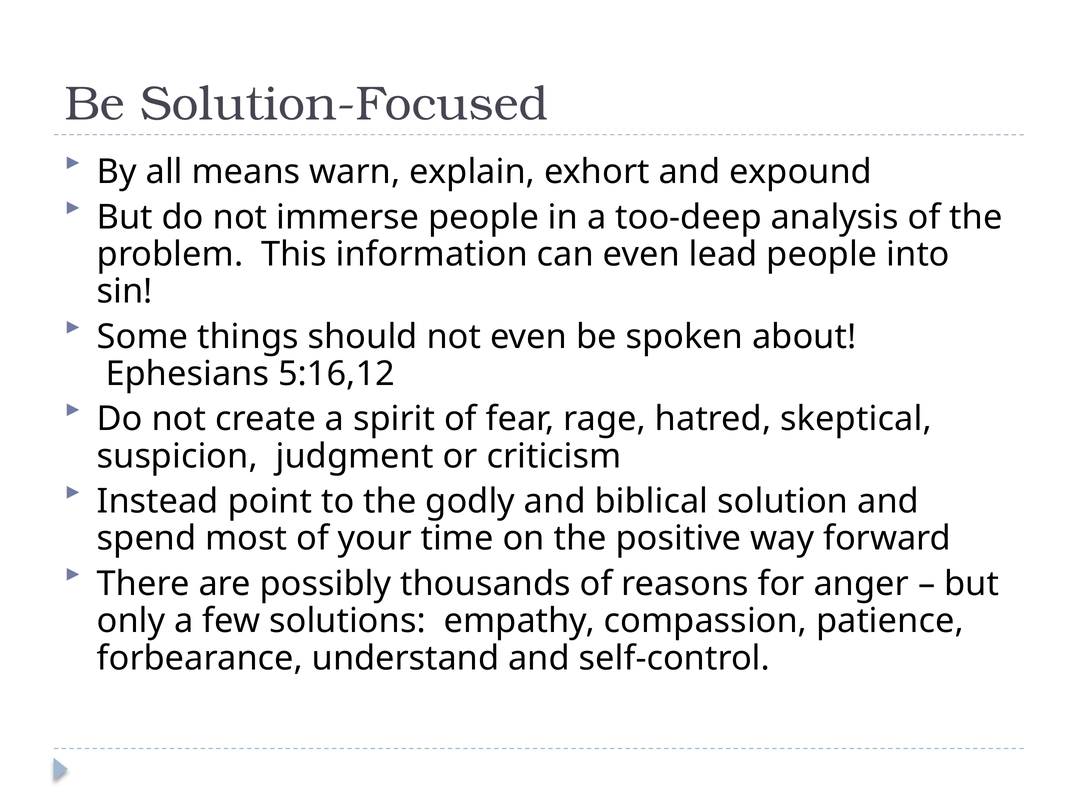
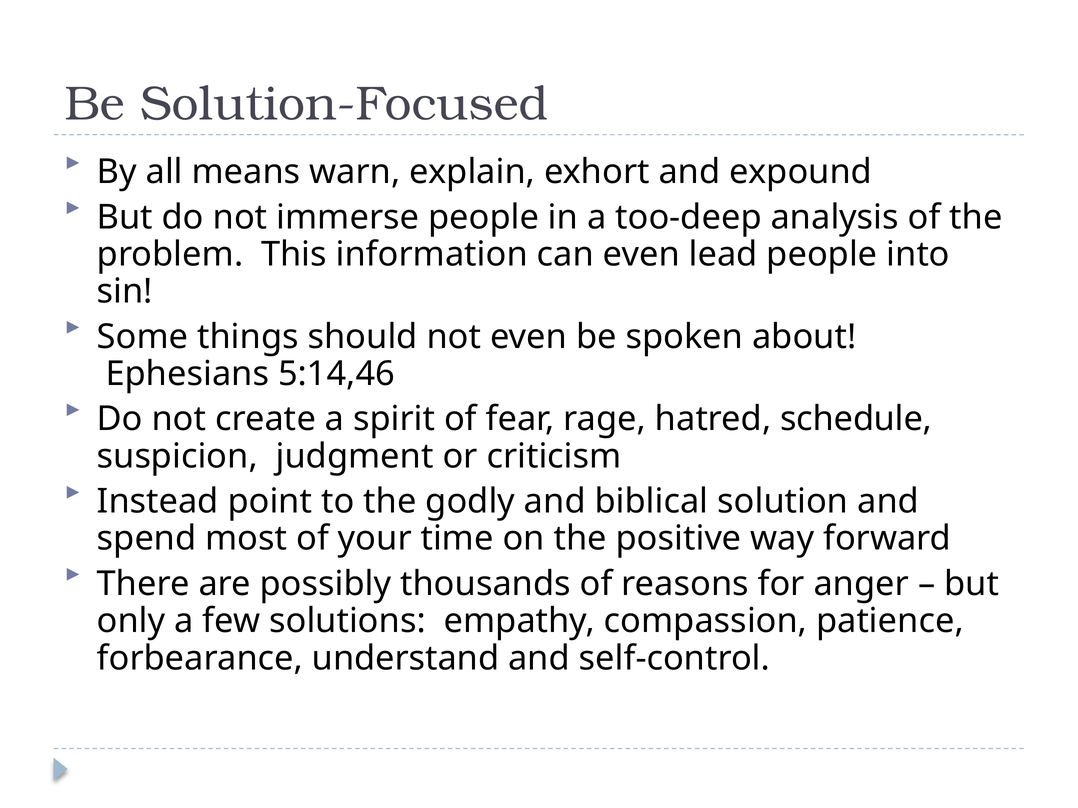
5:16,12: 5:16,12 -> 5:14,46
skeptical: skeptical -> schedule
